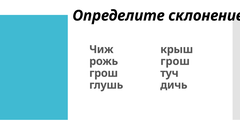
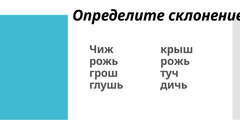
грош at (175, 61): грош -> рожь
